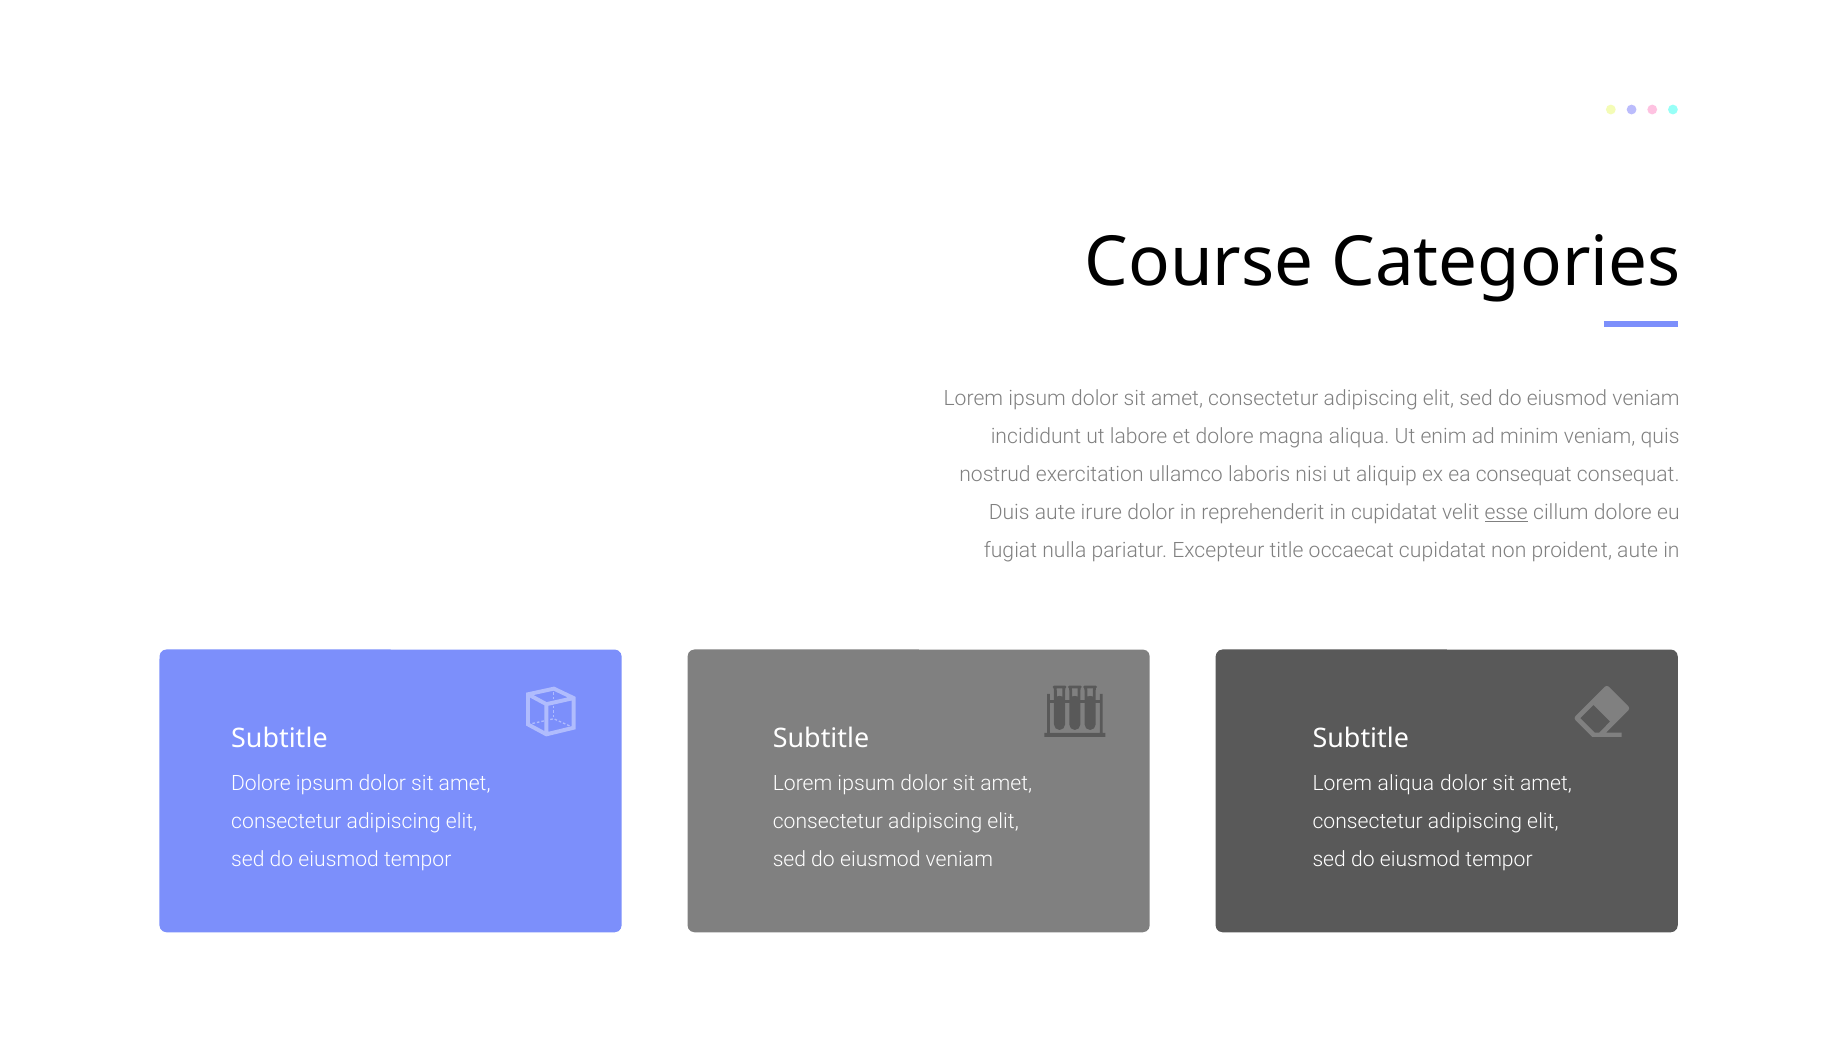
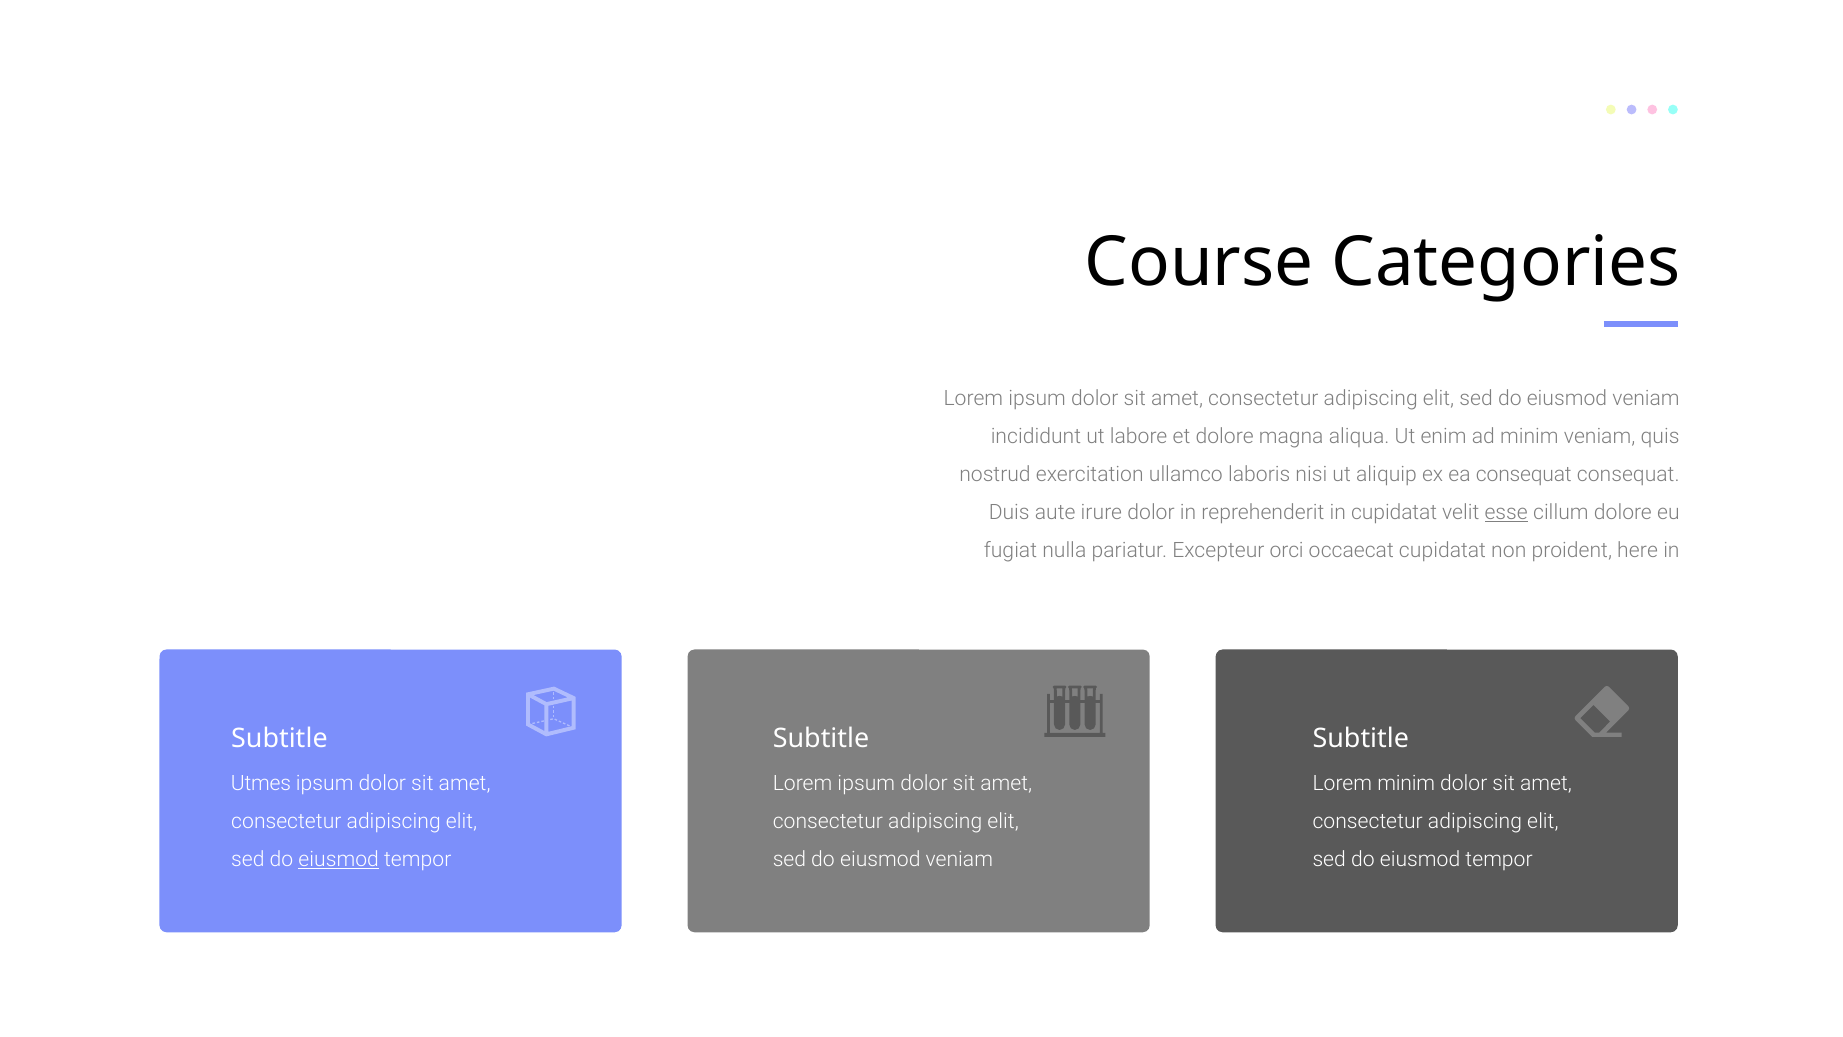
title: title -> orci
proident aute: aute -> here
Dolore at (261, 783): Dolore -> Utmes
Lorem aliqua: aliqua -> minim
eiusmod at (339, 859) underline: none -> present
